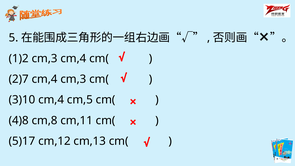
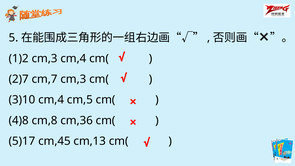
2)7 cm,4: cm,4 -> cm,7
cm,11: cm,11 -> cm,36
cm,12: cm,12 -> cm,45
